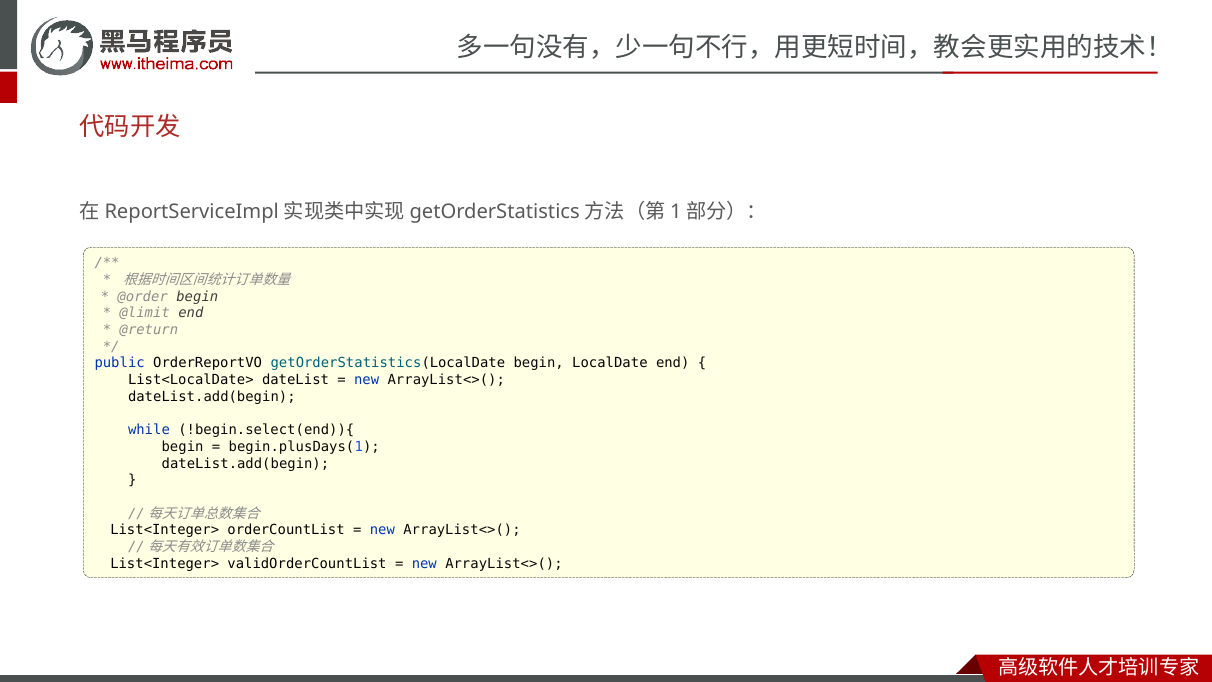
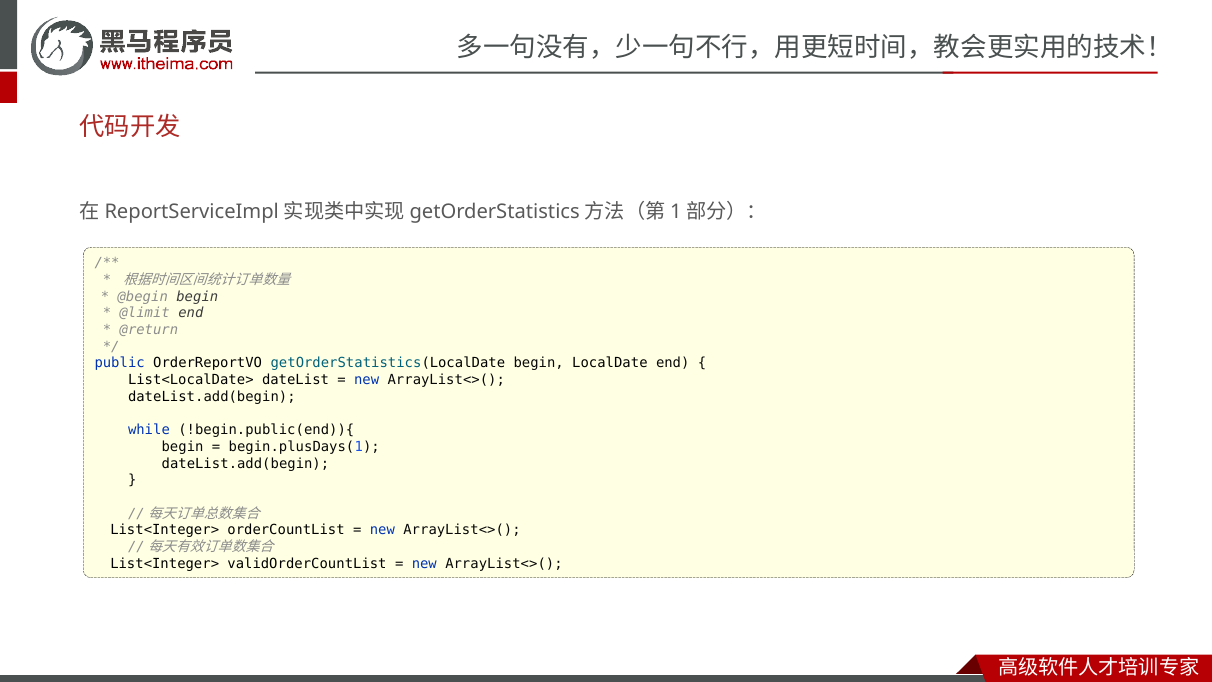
@order: @order -> @begin
!begin.select(end)){: !begin.select(end)){ -> !begin.public(end)){
